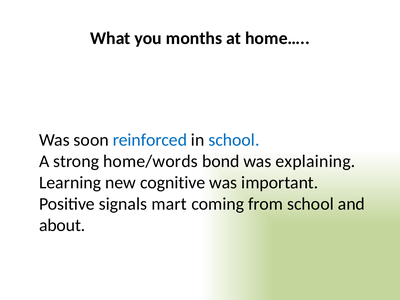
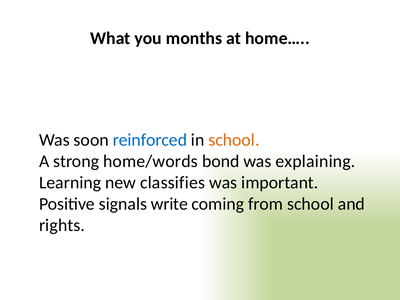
school at (234, 140) colour: blue -> orange
cognitive: cognitive -> classifies
mart: mart -> write
about: about -> rights
